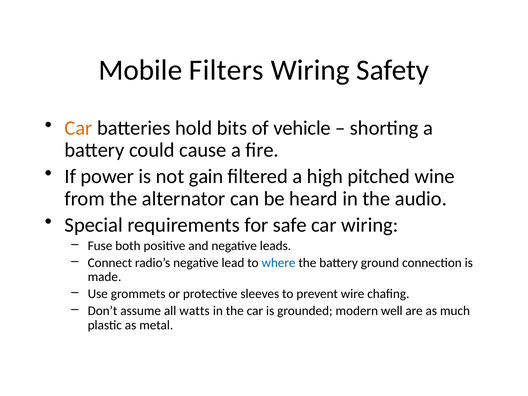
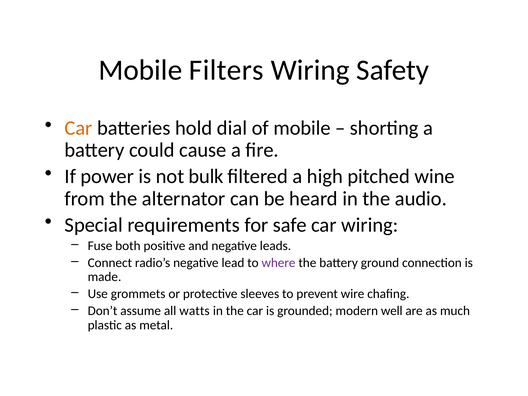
bits: bits -> dial
of vehicle: vehicle -> mobile
gain: gain -> bulk
where colour: blue -> purple
